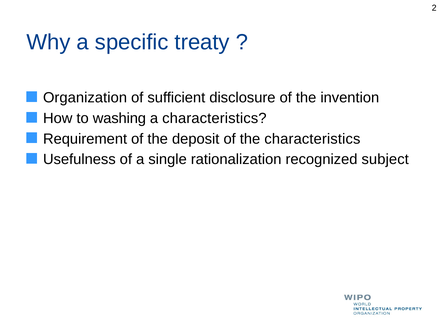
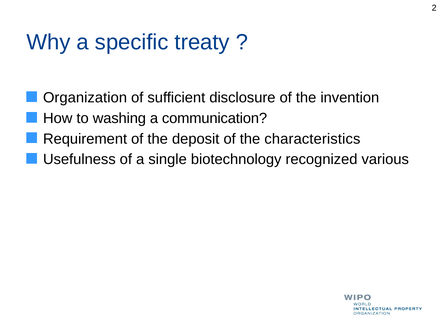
a characteristics: characteristics -> communication
rationalization: rationalization -> biotechnology
subject: subject -> various
